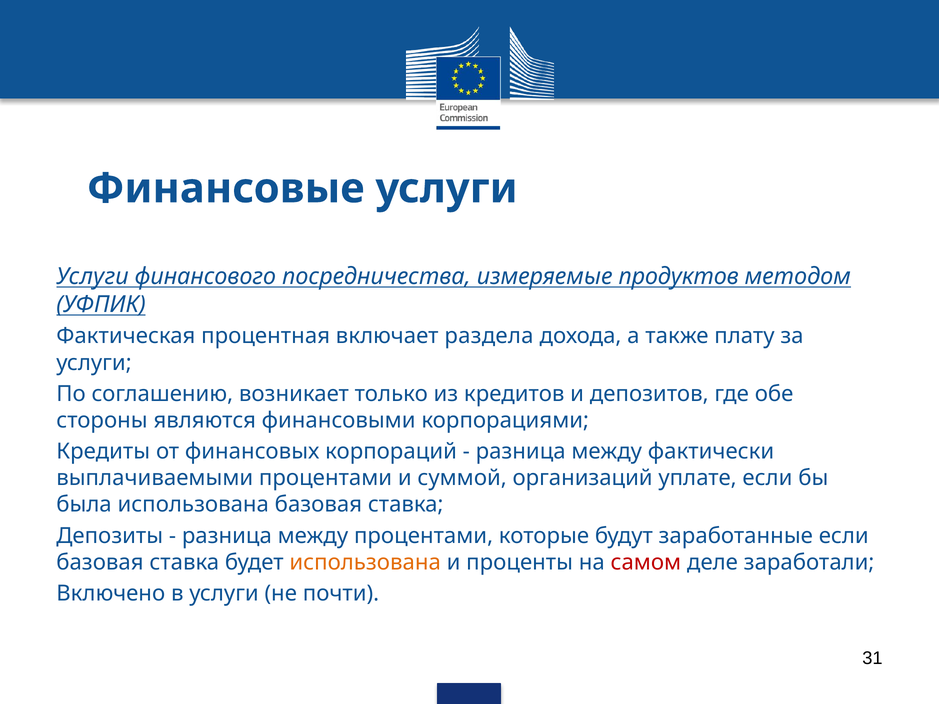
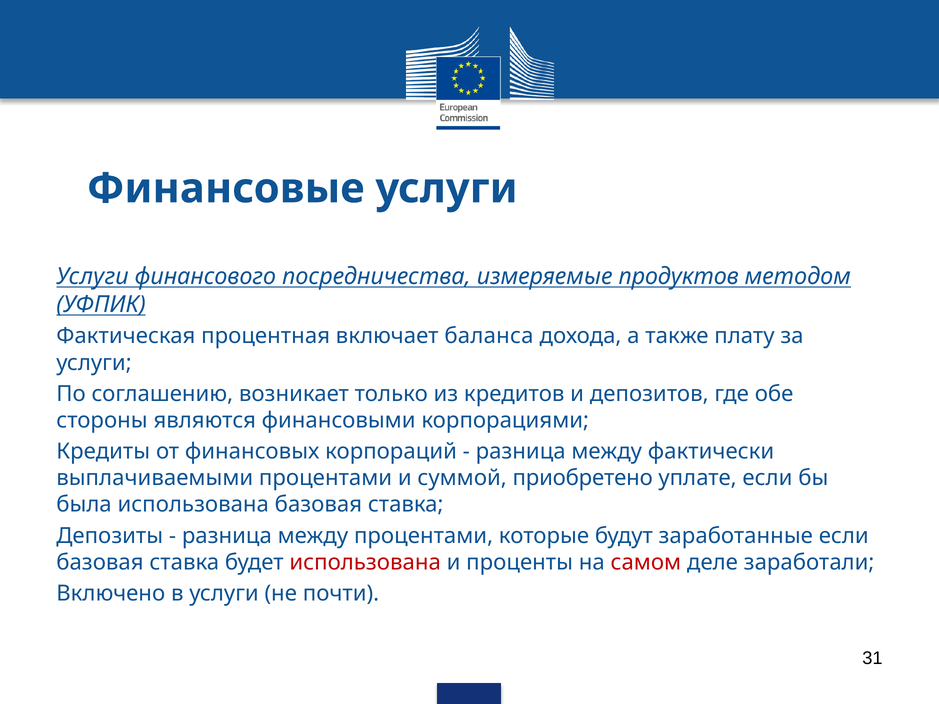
раздела: раздела -> баланса
организаций: организаций -> приобретено
использована at (365, 563) colour: orange -> red
